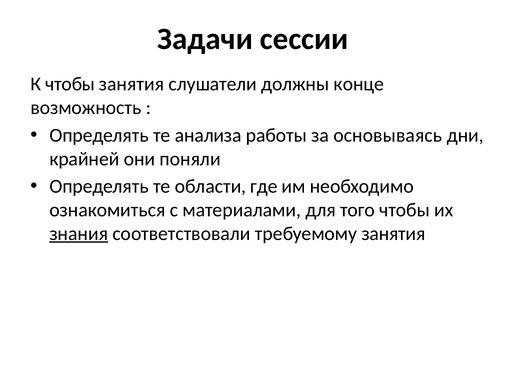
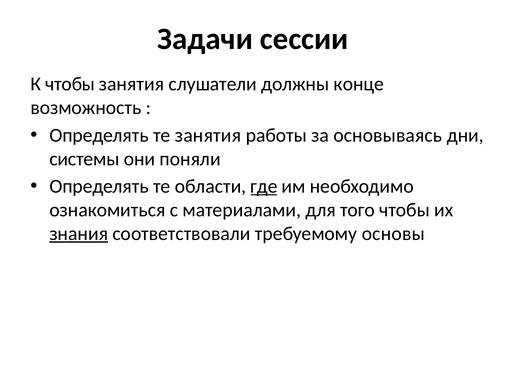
те анализа: анализа -> занятия
крайней: крайней -> системы
где underline: none -> present
требуемому занятия: занятия -> основы
